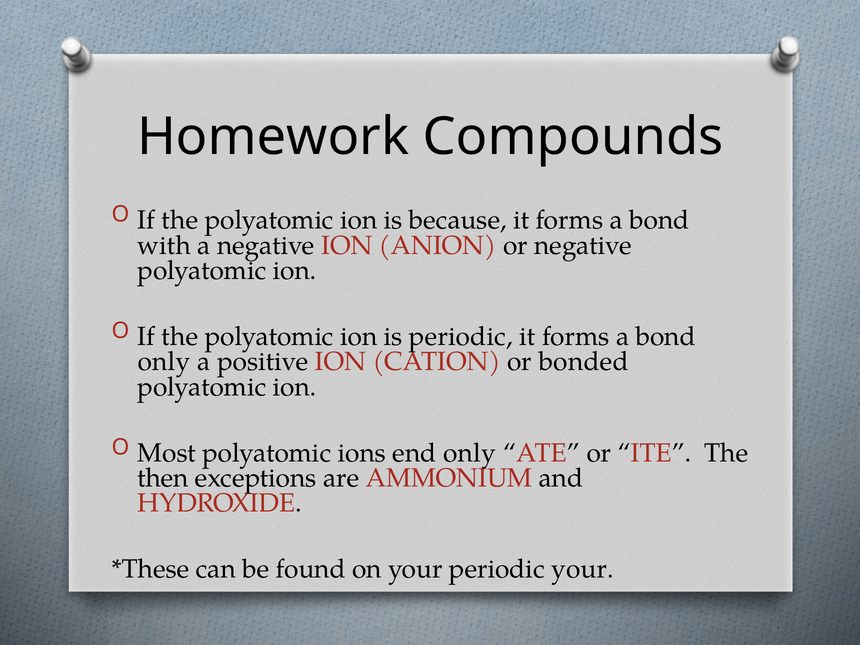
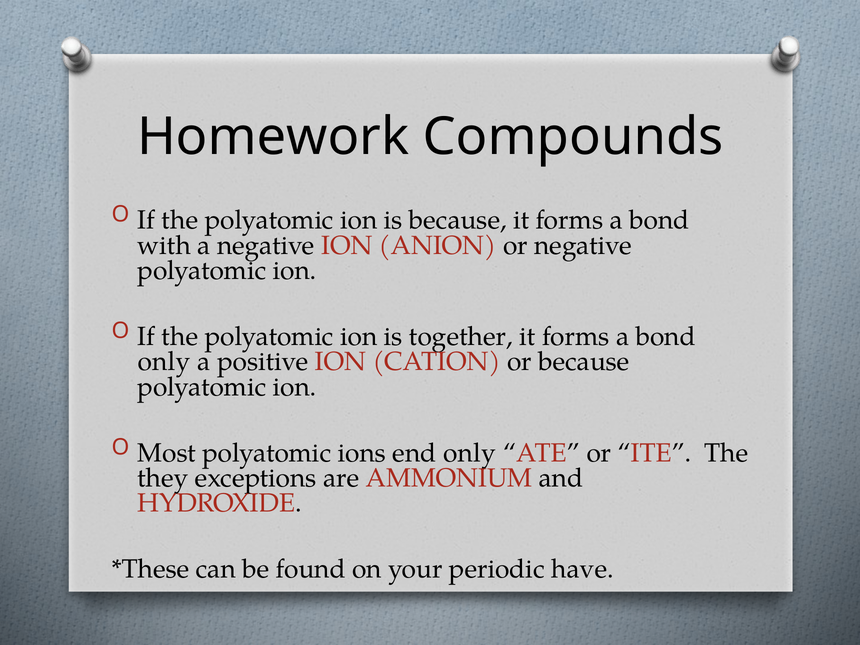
is periodic: periodic -> together
or bonded: bonded -> because
then: then -> they
periodic your: your -> have
